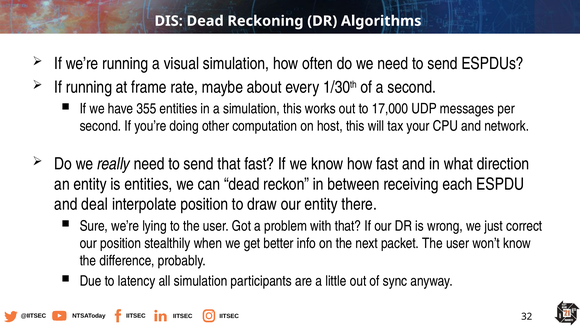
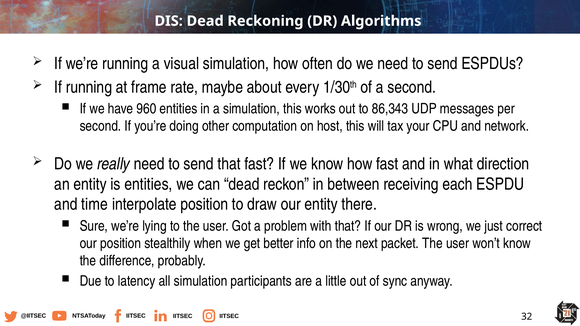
355: 355 -> 960
17,000: 17,000 -> 86,343
deal: deal -> time
